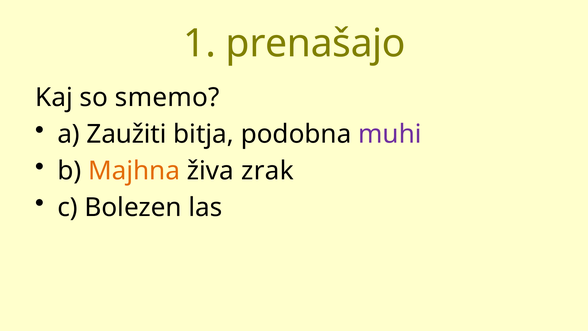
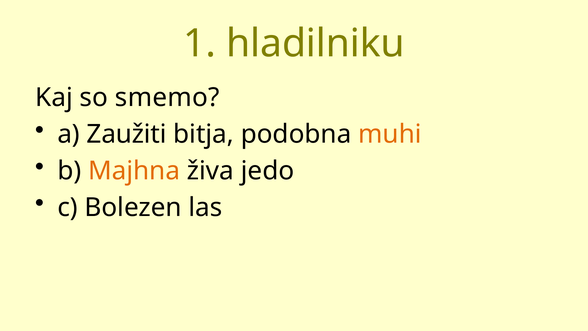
prenašajo: prenašajo -> hladilniku
muhi colour: purple -> orange
zrak: zrak -> jedo
